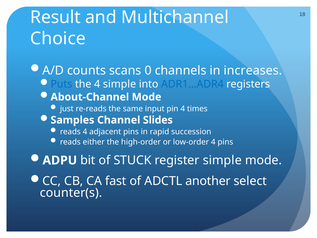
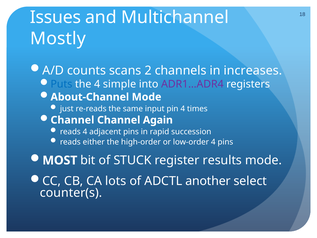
Result: Result -> Issues
Choice: Choice -> Mostly
0: 0 -> 2
ADR1…ADR4 colour: blue -> purple
Samples at (72, 120): Samples -> Channel
Slides: Slides -> Again
ADPU: ADPU -> MOST
register simple: simple -> results
fast: fast -> lots
